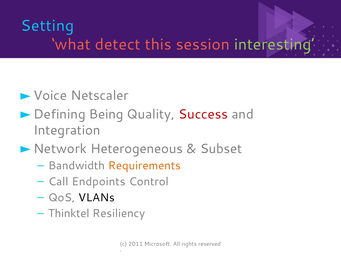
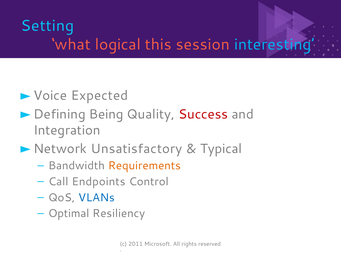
detect: detect -> logical
interesting colour: light green -> light blue
Netscaler: Netscaler -> Expected
Heterogeneous: Heterogeneous -> Unsatisfactory
Subset: Subset -> Typical
VLANs colour: black -> blue
Thinktel: Thinktel -> Optimal
